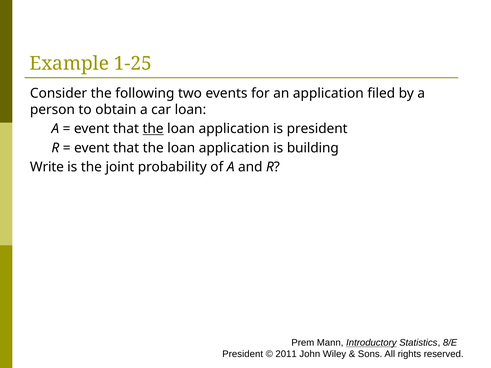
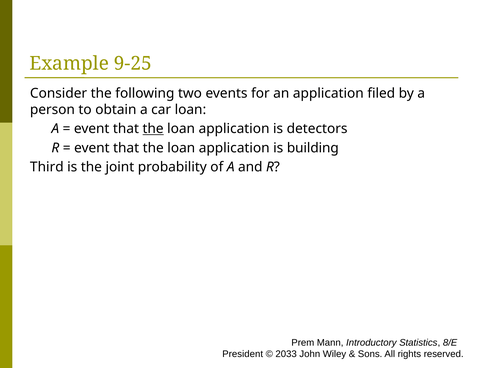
1-25: 1-25 -> 9-25
is president: president -> detectors
Write: Write -> Third
Introductory underline: present -> none
2011: 2011 -> 2033
